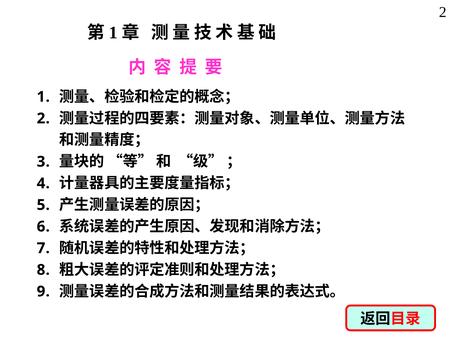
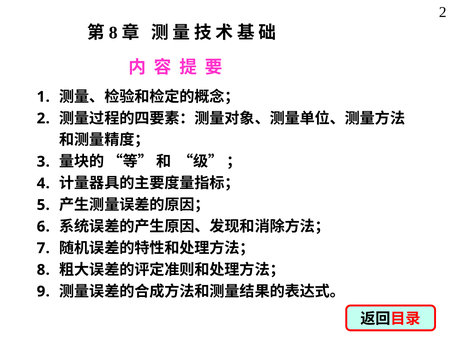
1 at (113, 33): 1 -> 8
